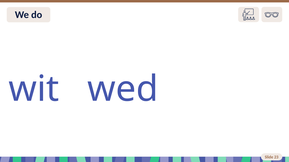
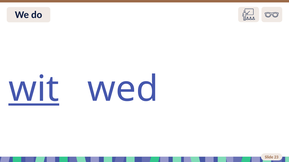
wit underline: none -> present
